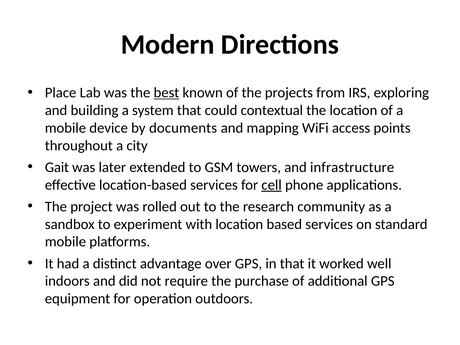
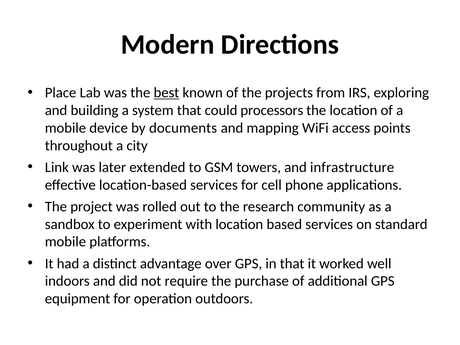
contextual: contextual -> processors
Gait: Gait -> Link
cell underline: present -> none
